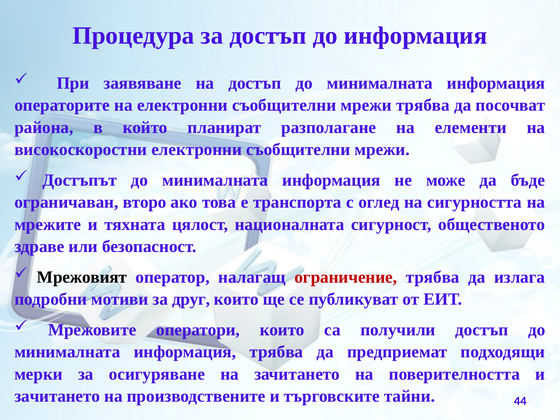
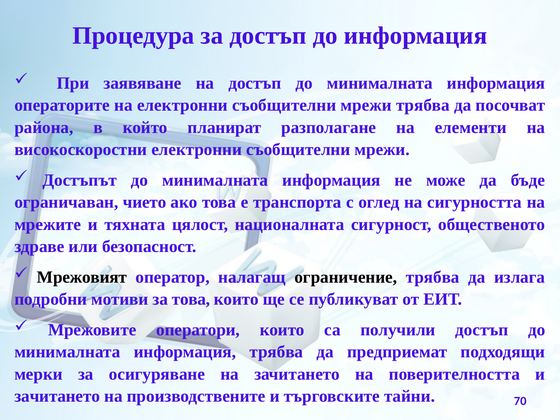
второ: второ -> чието
ограничение colour: red -> black
за друг: друг -> това
44: 44 -> 70
